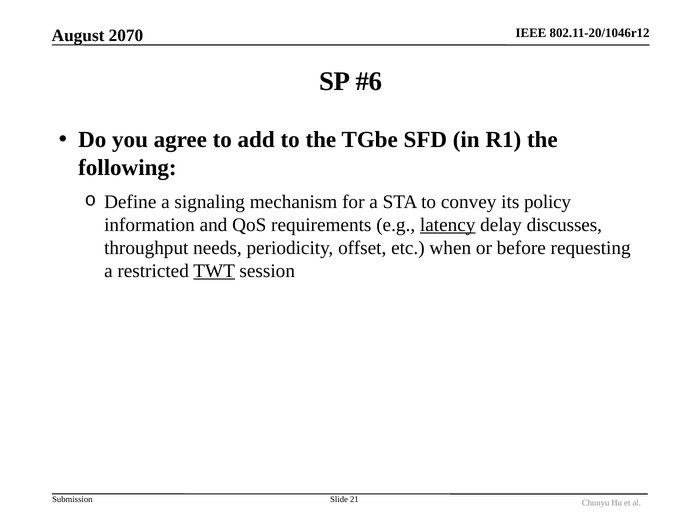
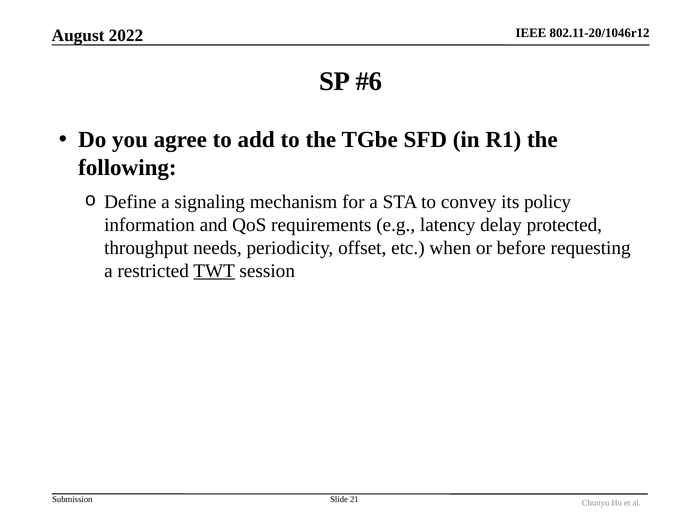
2070: 2070 -> 2022
latency underline: present -> none
discusses: discusses -> protected
